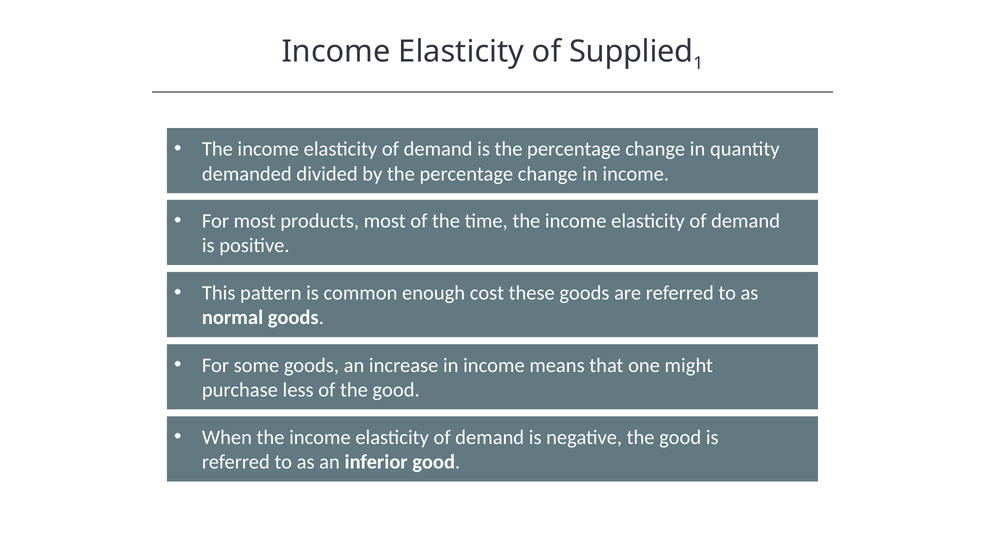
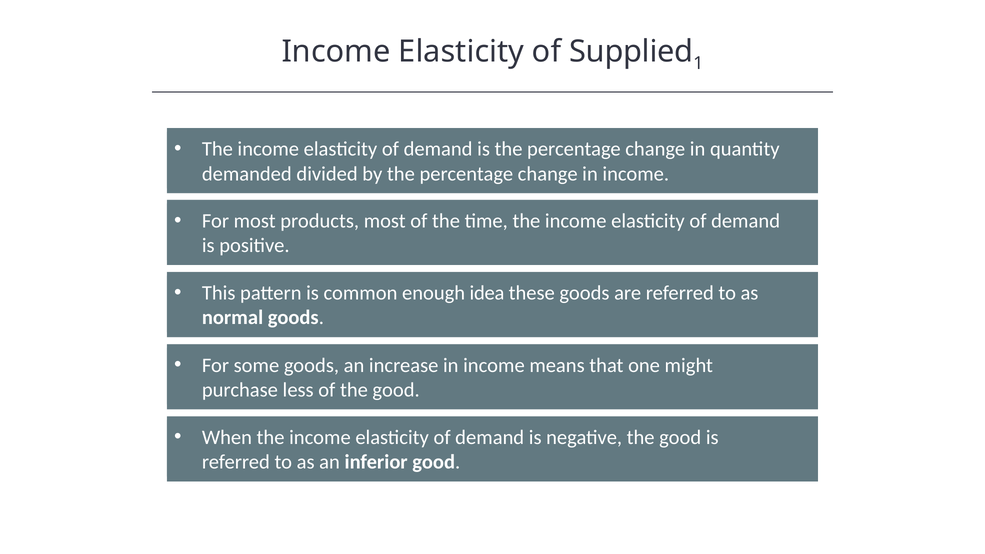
cost: cost -> idea
